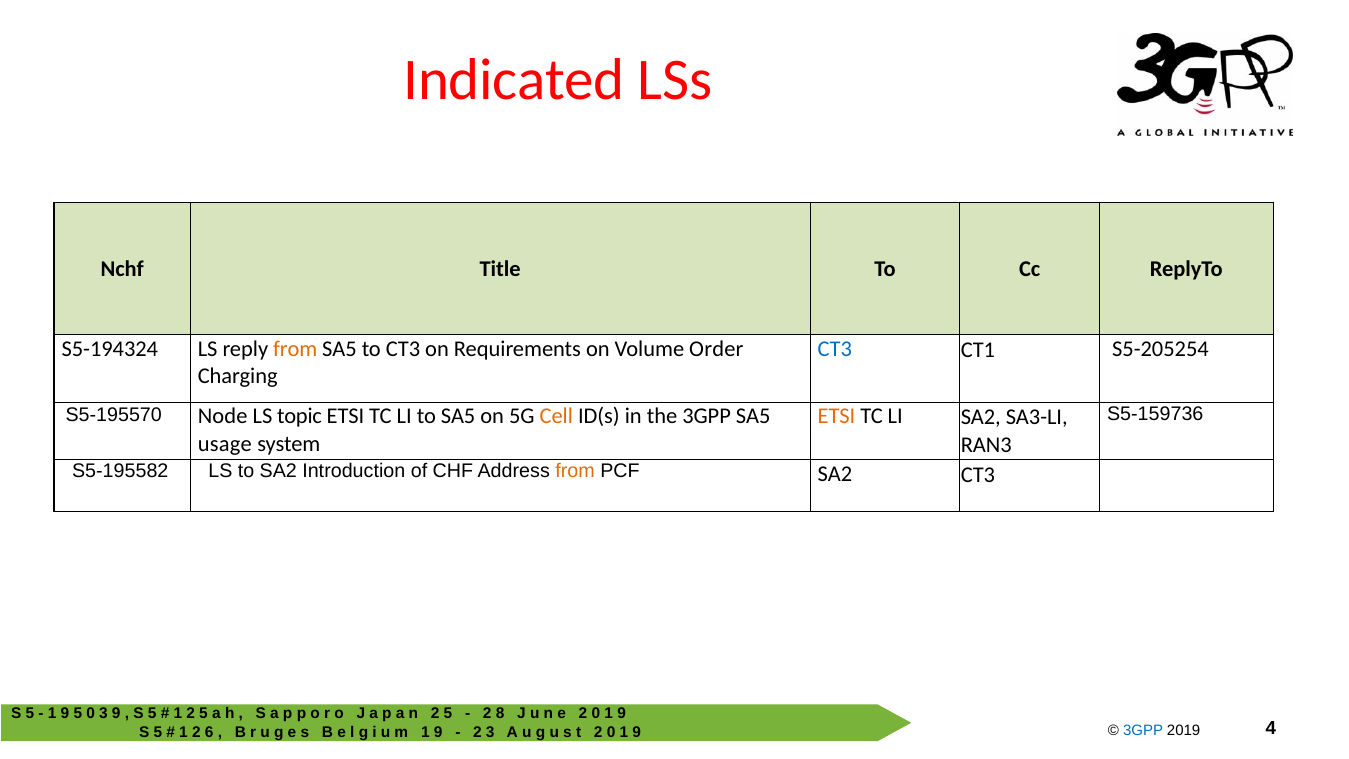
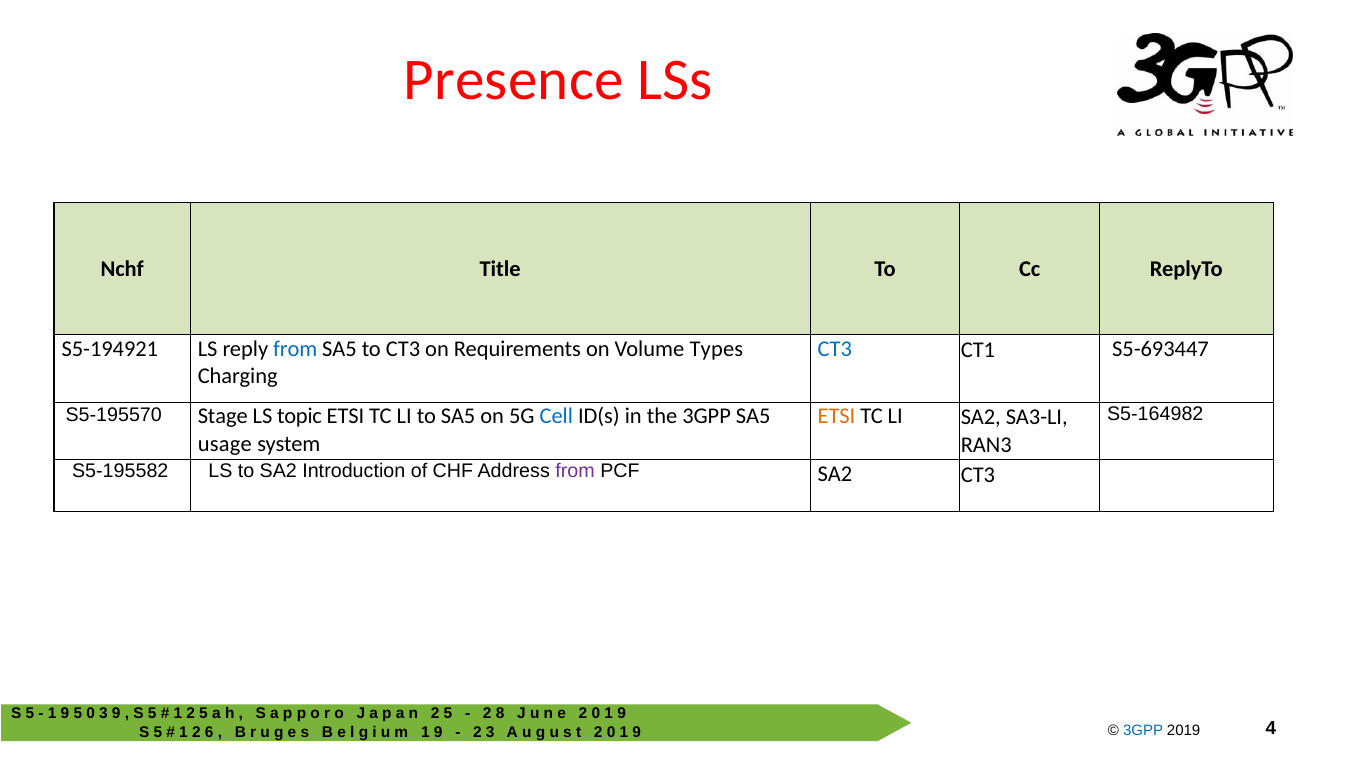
Indicated: Indicated -> Presence
S5-194324: S5-194324 -> S5-194921
from at (295, 349) colour: orange -> blue
Order: Order -> Types
S5-205254: S5-205254 -> S5-693447
S5-159736: S5-159736 -> S5-164982
Node: Node -> Stage
Cell colour: orange -> blue
from at (575, 471) colour: orange -> purple
